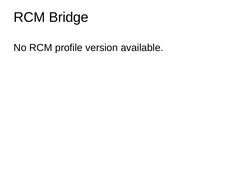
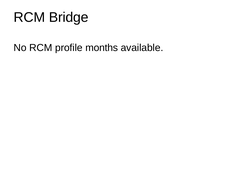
version: version -> months
